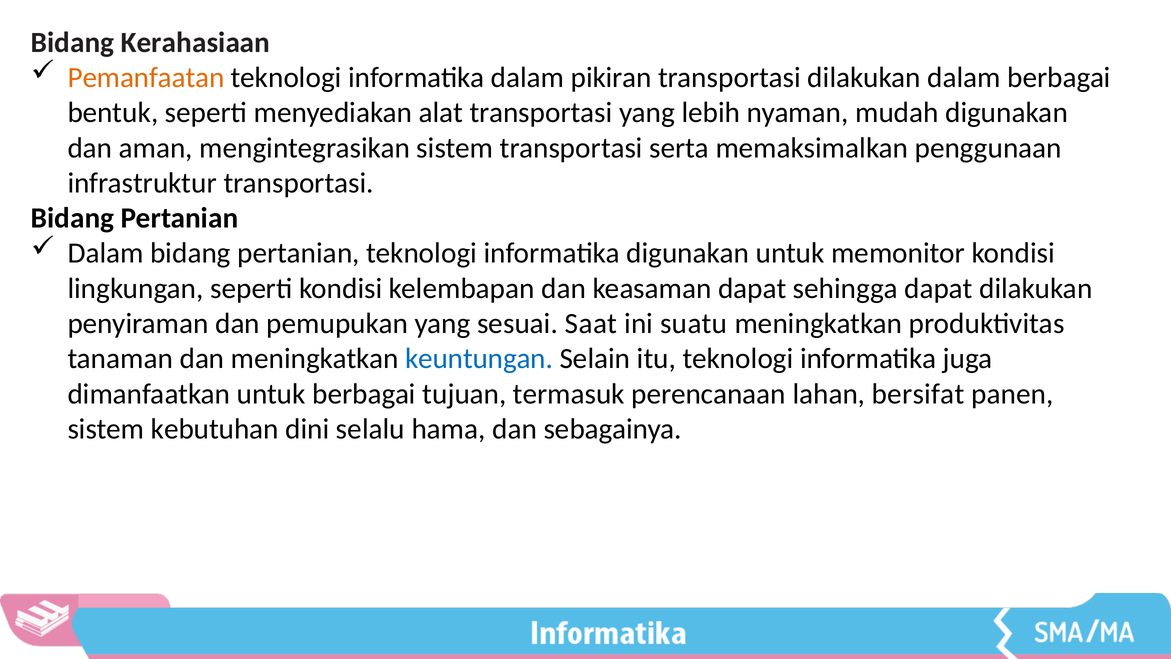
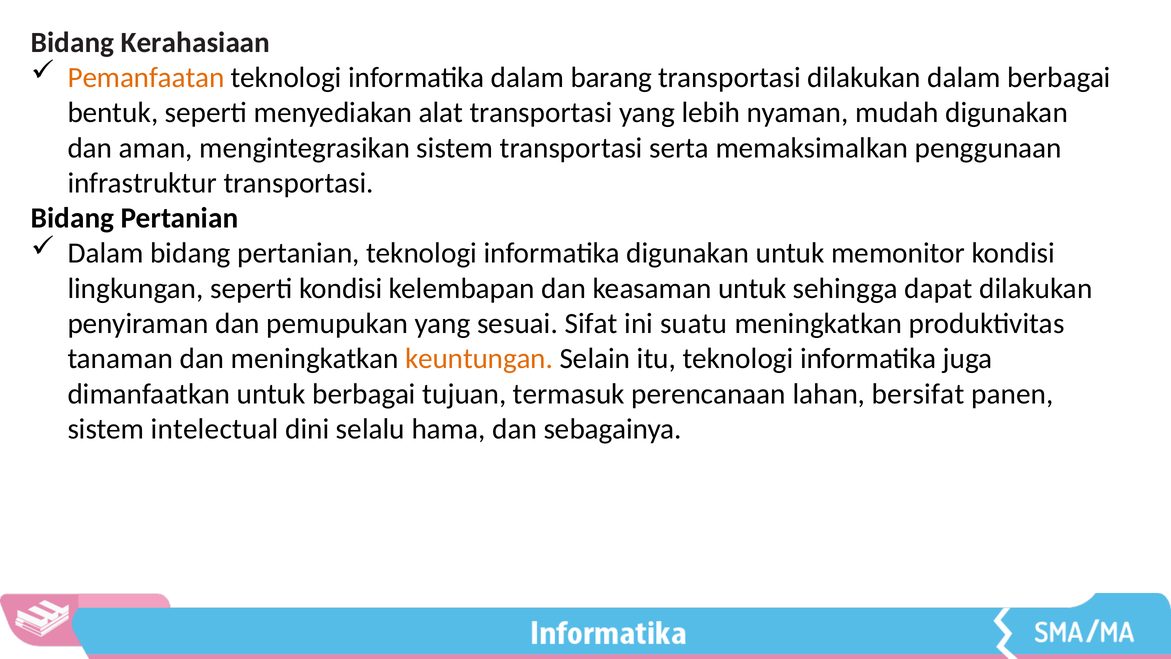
pikiran: pikiran -> barang
keasaman dapat: dapat -> untuk
Saat: Saat -> Sifat
keuntungan colour: blue -> orange
kebutuhan: kebutuhan -> intelectual
